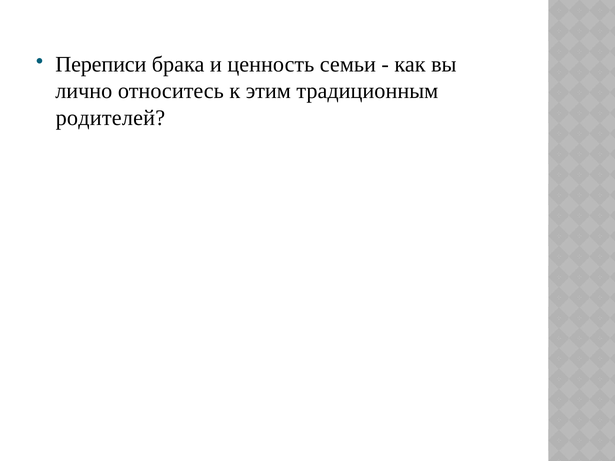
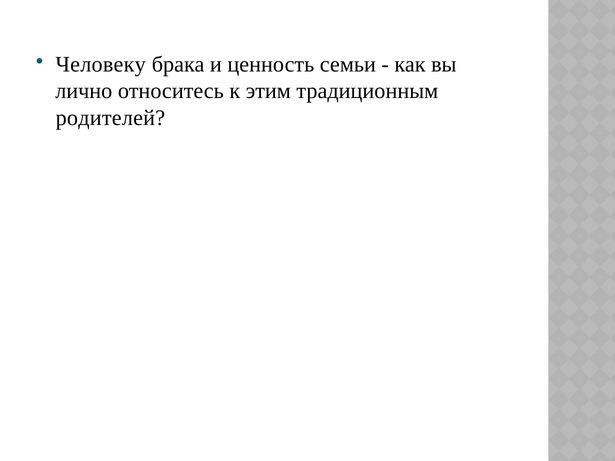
Переписи: Переписи -> Человеку
